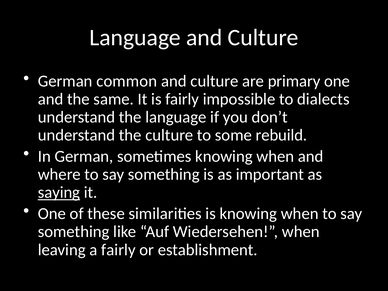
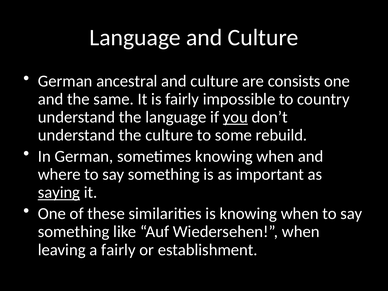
common: common -> ancestral
primary: primary -> consists
dialects: dialects -> country
you underline: none -> present
